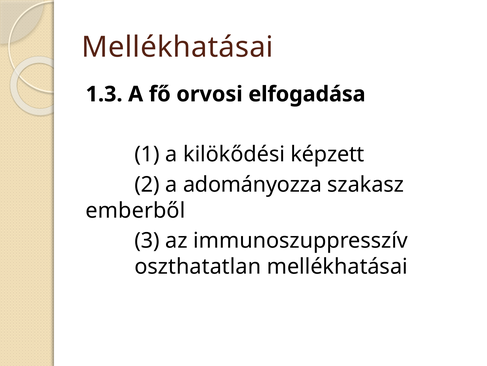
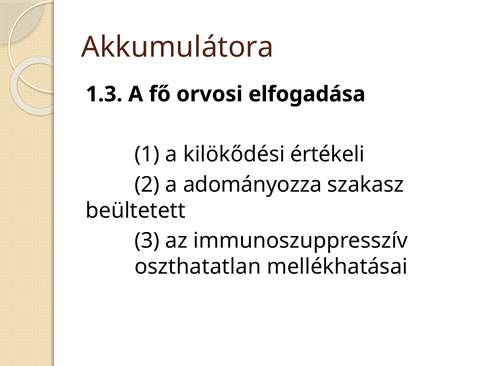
Mellékhatásai at (177, 47): Mellékhatásai -> Akkumulátora
képzett: képzett -> értékeli
emberből: emberből -> beültetett
